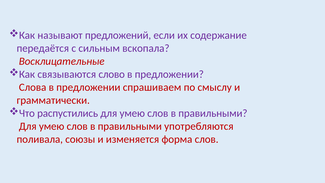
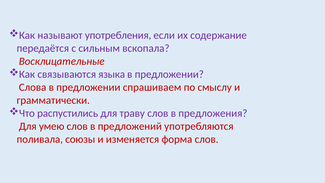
предложений: предложений -> употребления
слово: слово -> языка
умею at (132, 113): умею -> траву
правильными at (213, 113): правильными -> предложения
правильными at (130, 126): правильными -> предложений
